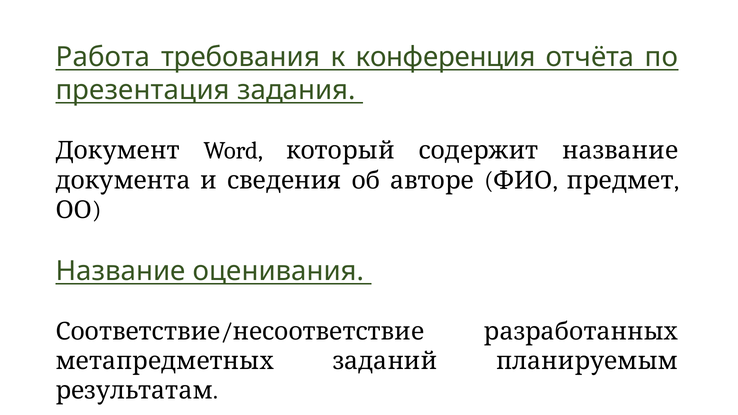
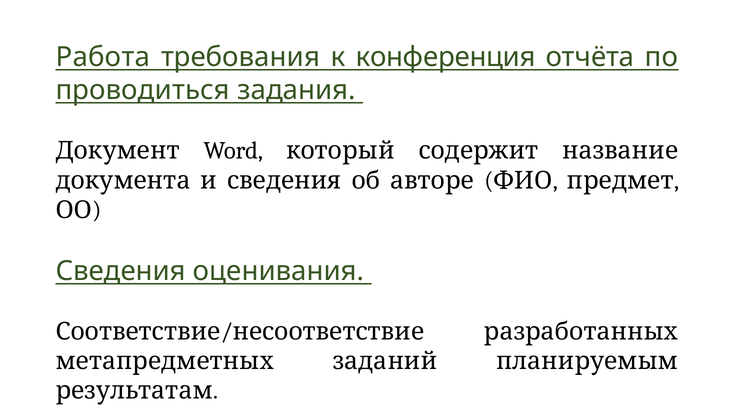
презентация: презентация -> проводиться
Название at (121, 271): Название -> Сведения
